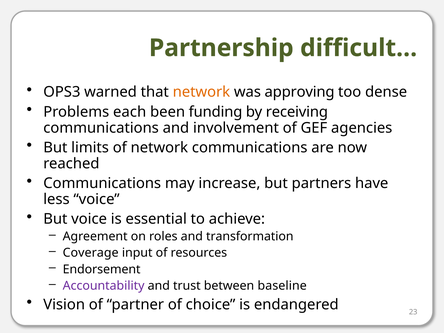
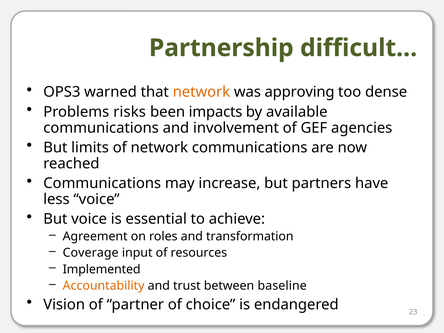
each: each -> risks
funding: funding -> impacts
receiving: receiving -> available
Endorsement: Endorsement -> Implemented
Accountability colour: purple -> orange
